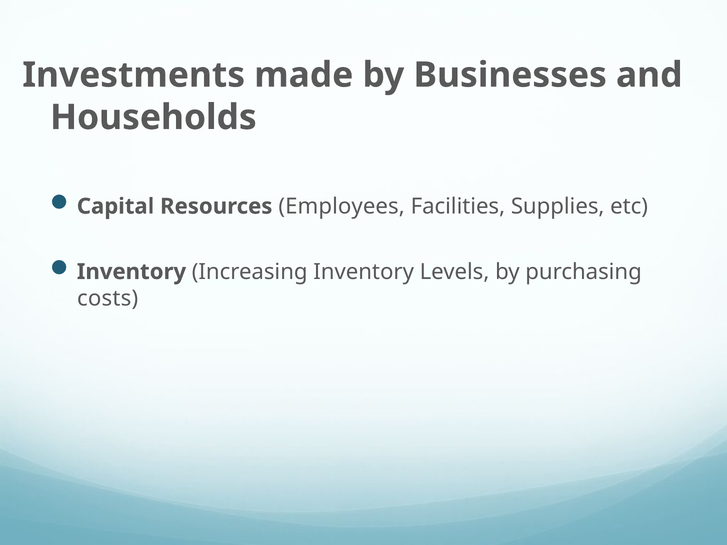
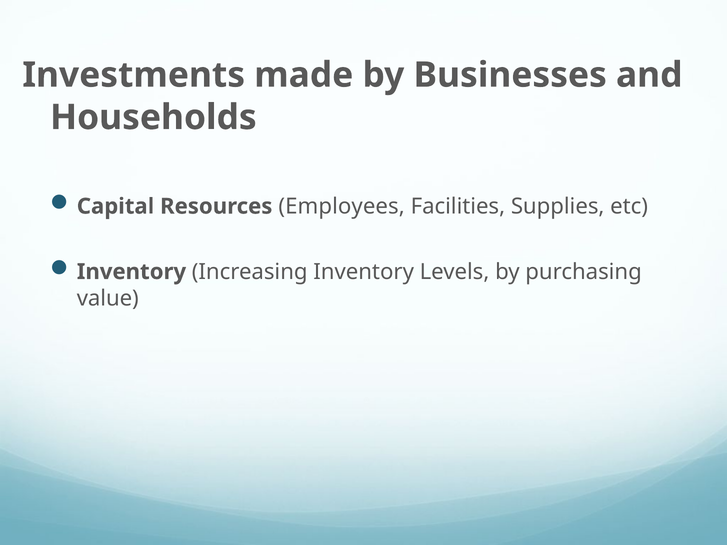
costs: costs -> value
